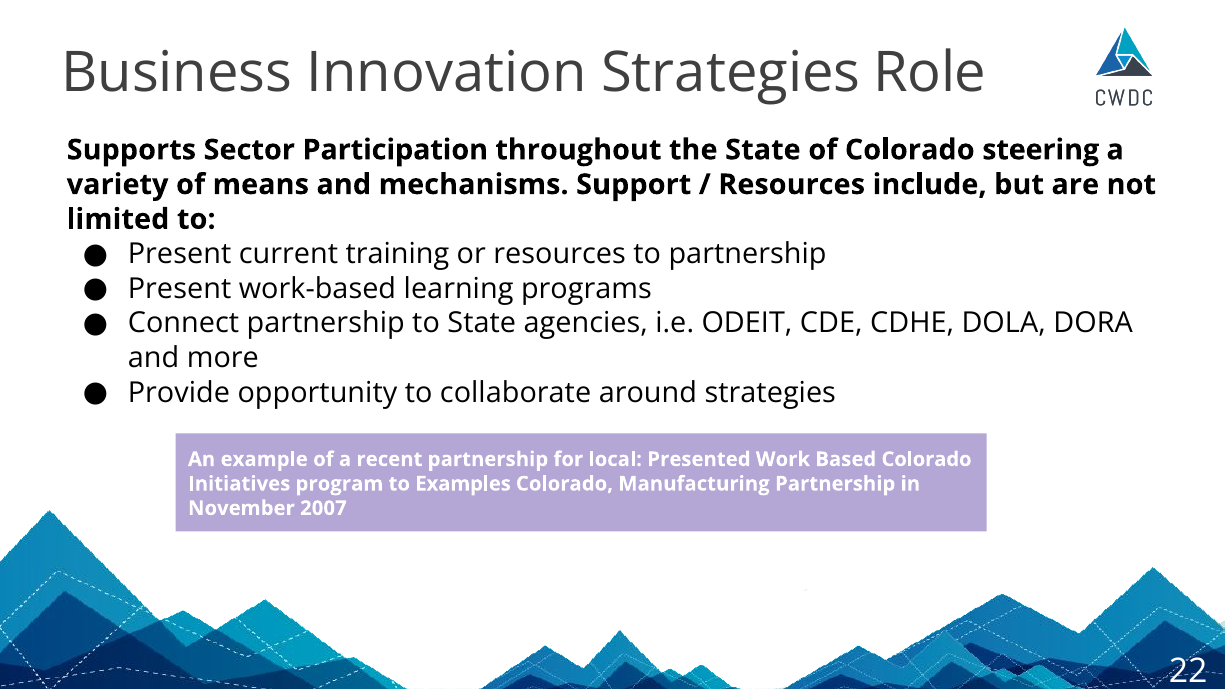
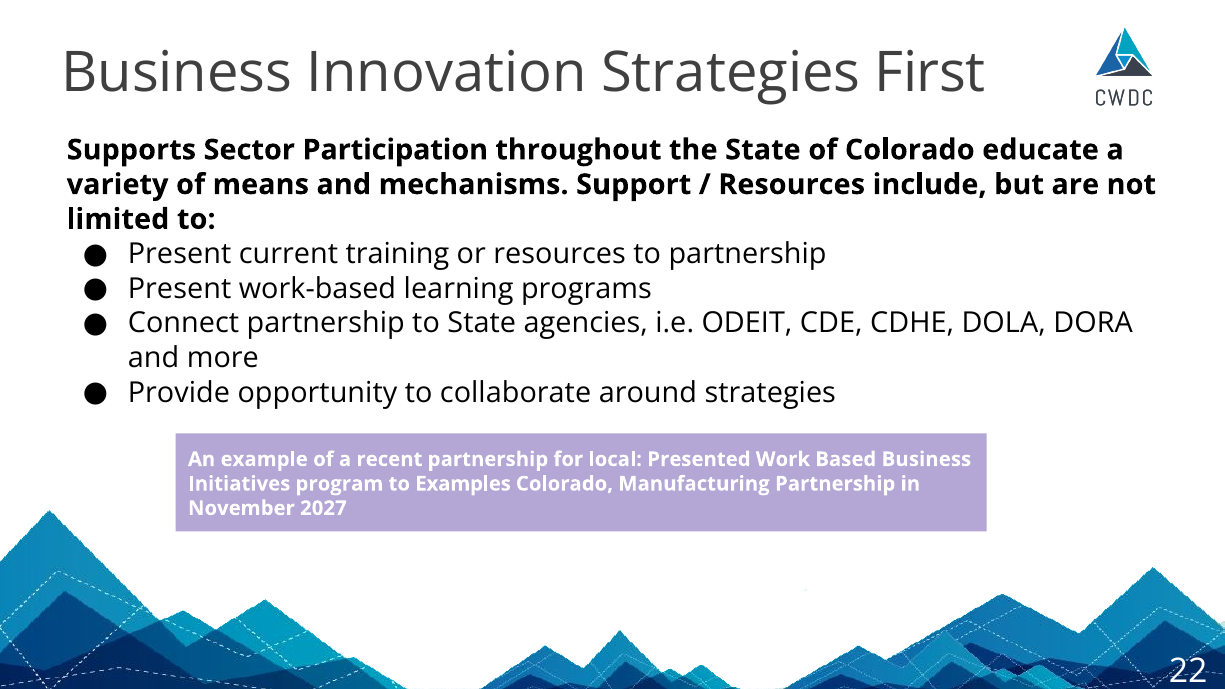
Role: Role -> First
steering: steering -> educate
Based Colorado: Colorado -> Business
2007: 2007 -> 2027
